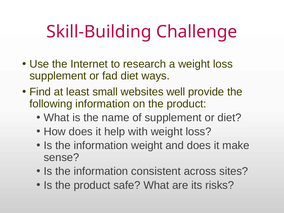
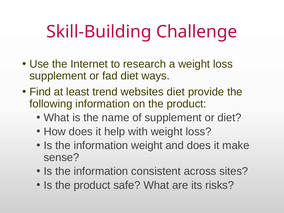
small: small -> trend
websites well: well -> diet
